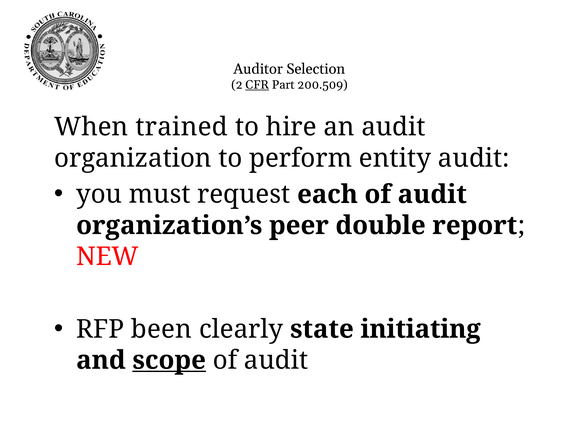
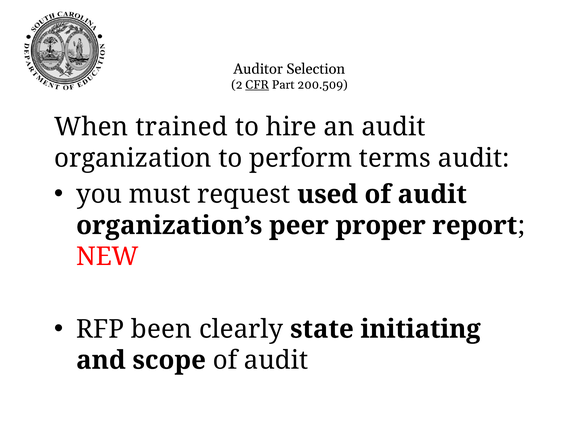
entity: entity -> terms
each: each -> used
double: double -> proper
scope underline: present -> none
